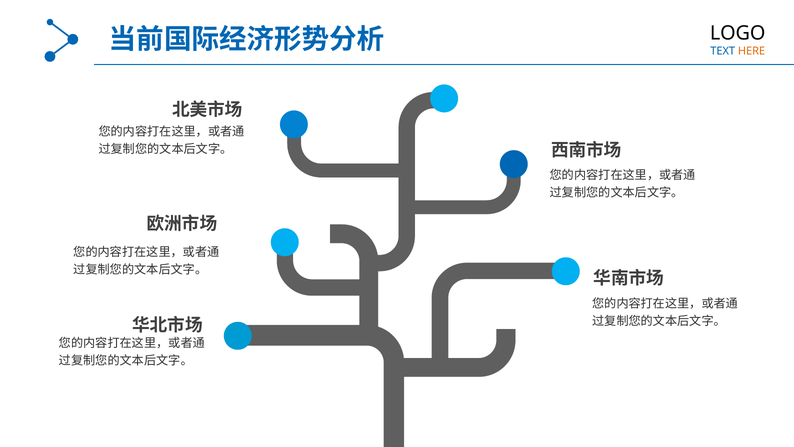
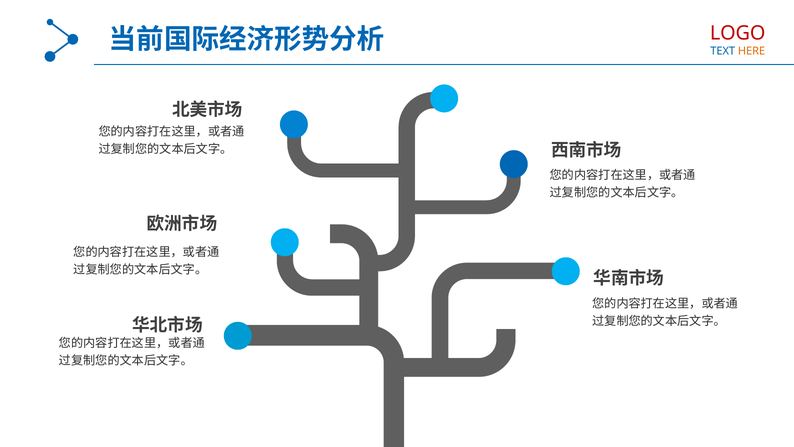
LOGO colour: black -> red
